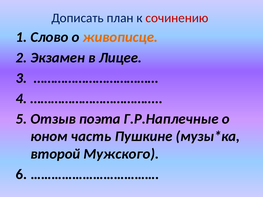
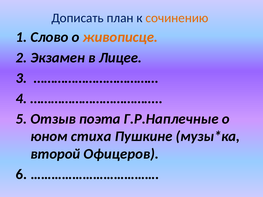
сочинению colour: red -> orange
часть: часть -> стиха
Мужского: Мужского -> Офицеров
